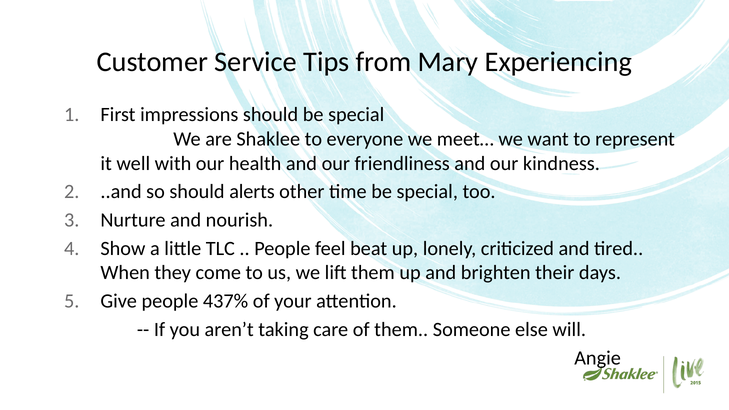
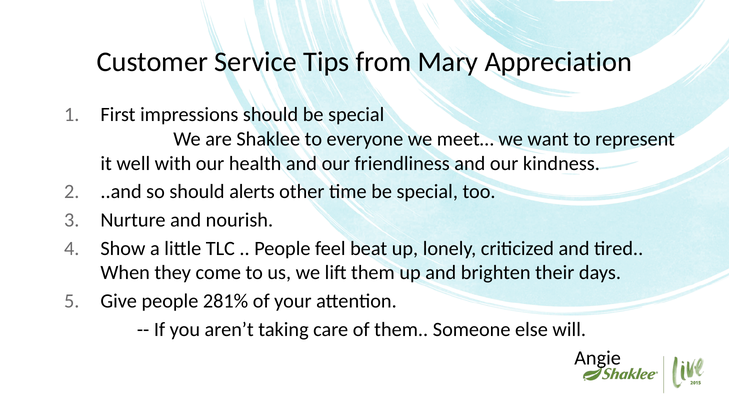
Experiencing: Experiencing -> Appreciation
437%: 437% -> 281%
